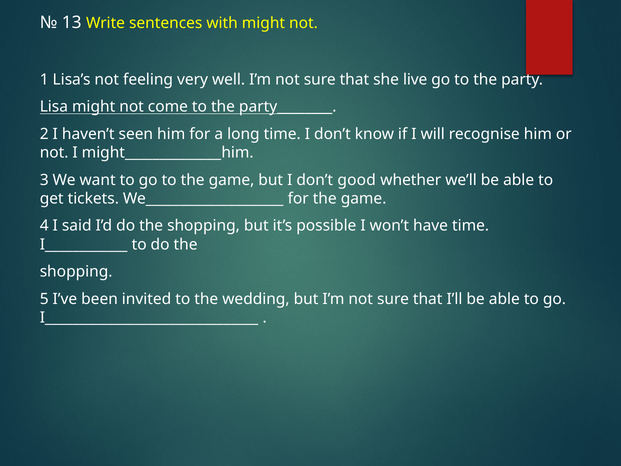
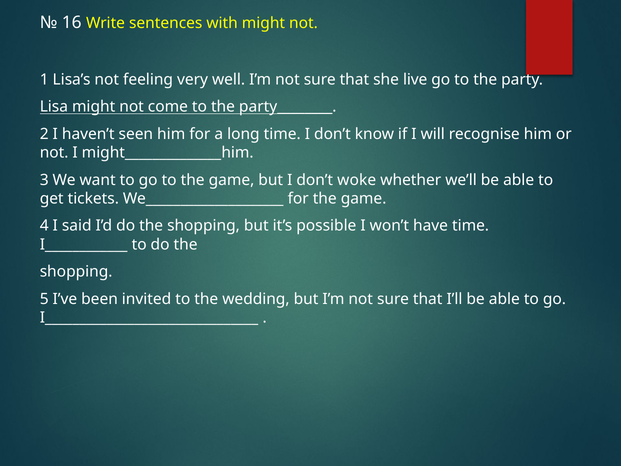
13: 13 -> 16
good: good -> woke
